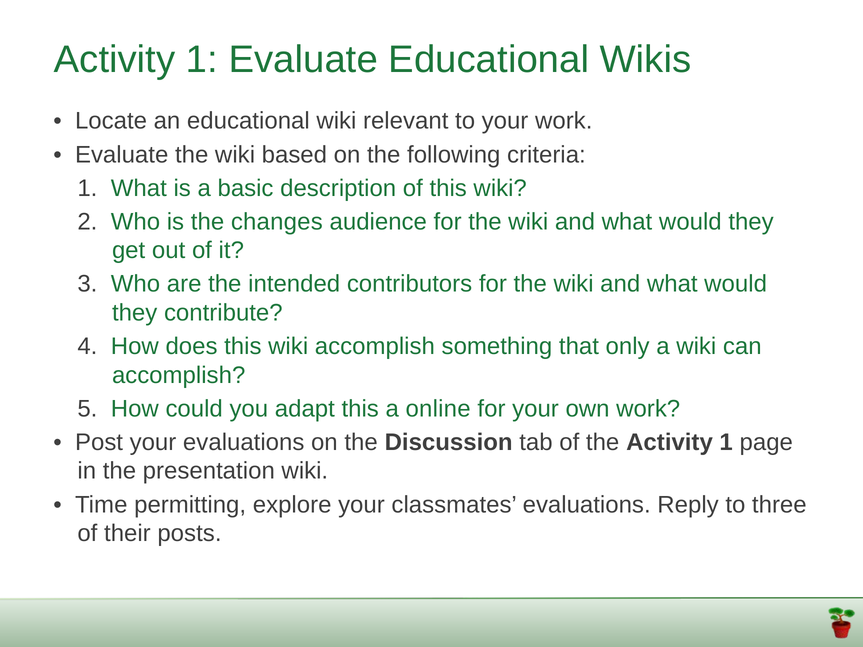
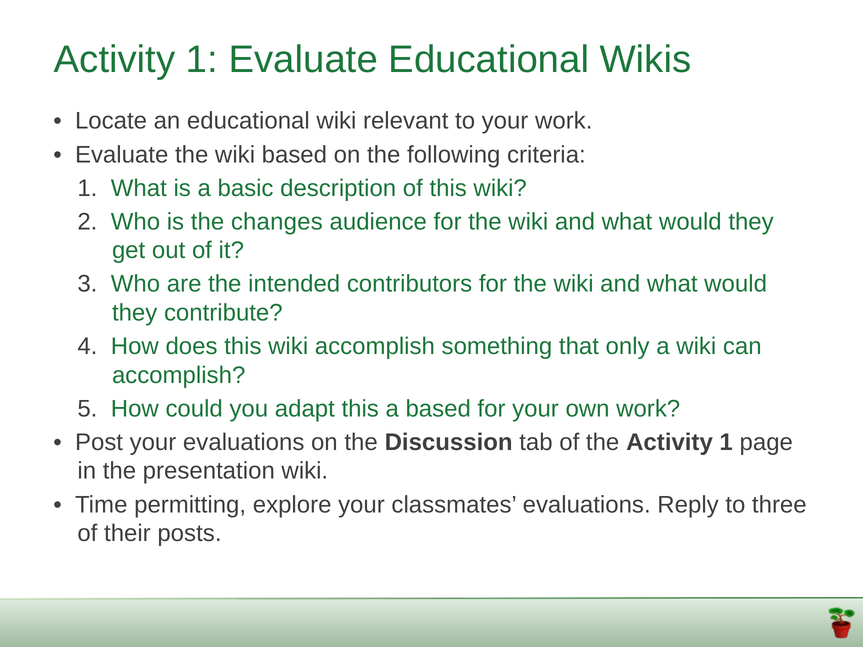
a online: online -> based
